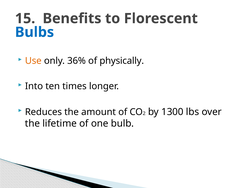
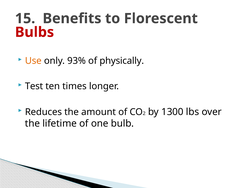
Bulbs colour: blue -> red
36%: 36% -> 93%
Into: Into -> Test
